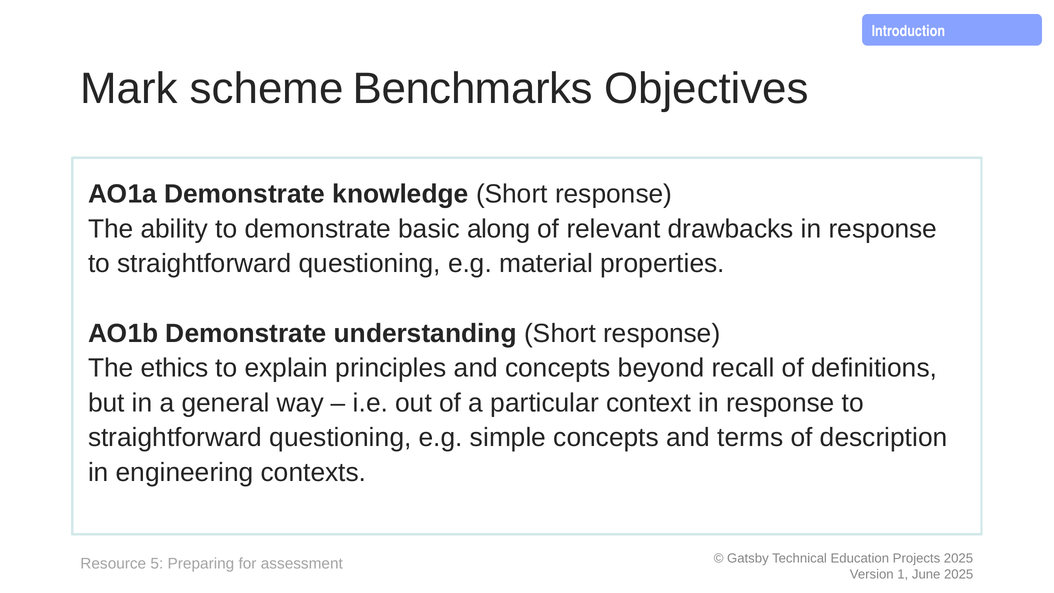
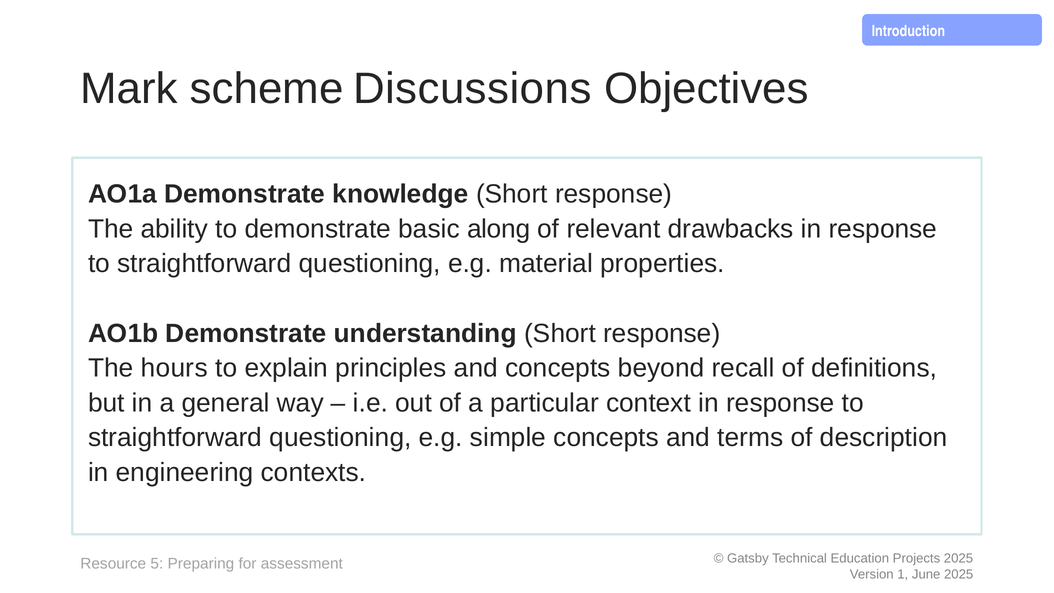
Benchmarks: Benchmarks -> Discussions
ethics: ethics -> hours
